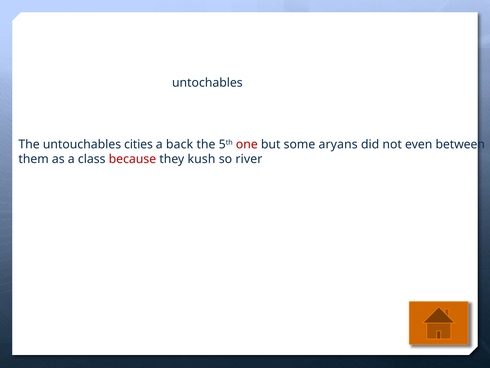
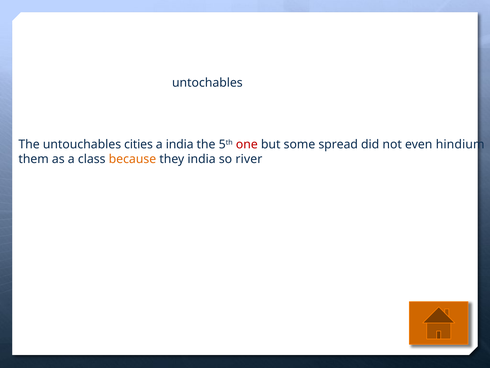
a back: back -> india
aryans: aryans -> spread
between: between -> hindium
because colour: red -> orange
they kush: kush -> india
